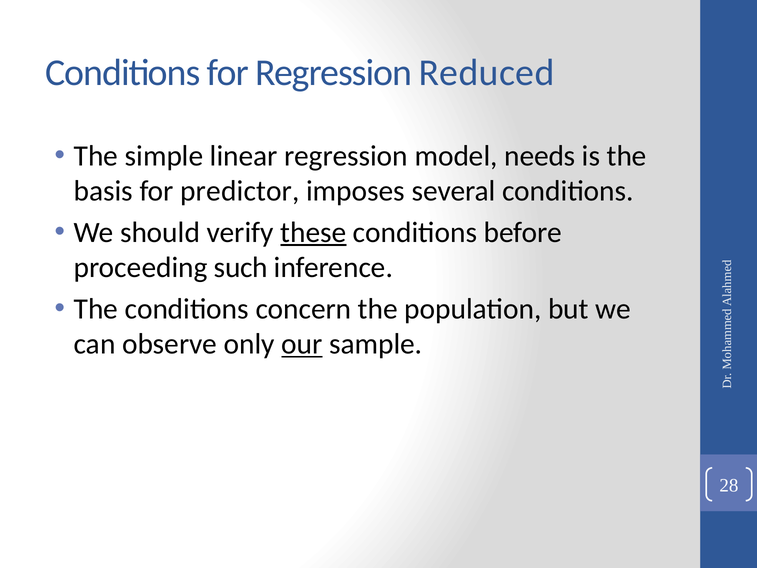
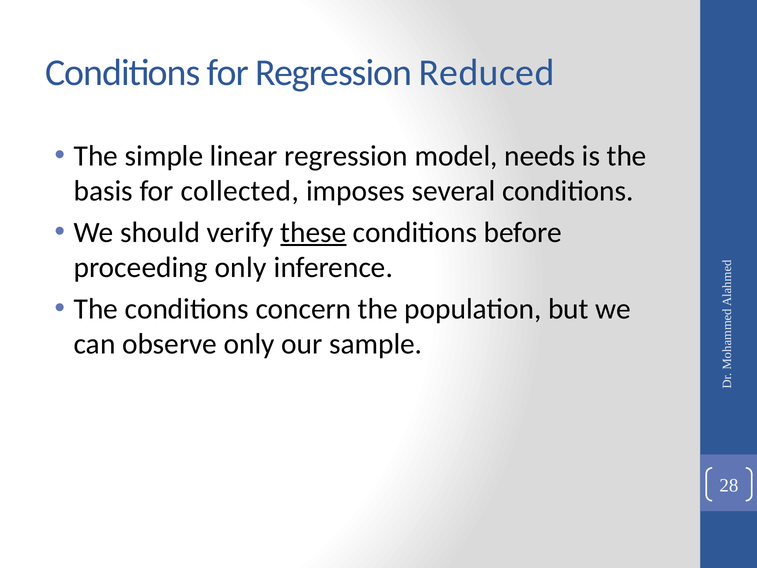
predictor: predictor -> collected
proceeding such: such -> only
our underline: present -> none
